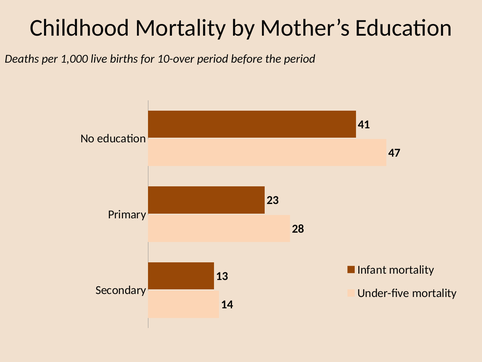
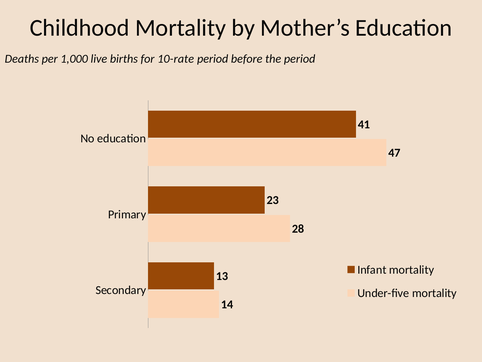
10-over: 10-over -> 10-rate
